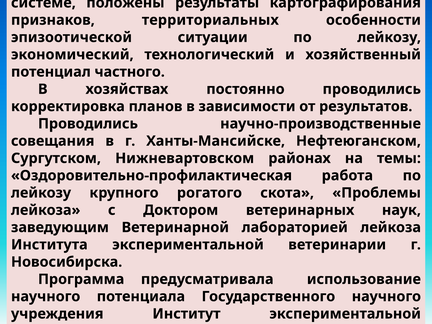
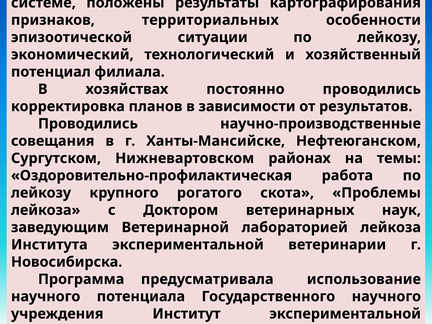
частного: частного -> филиала
